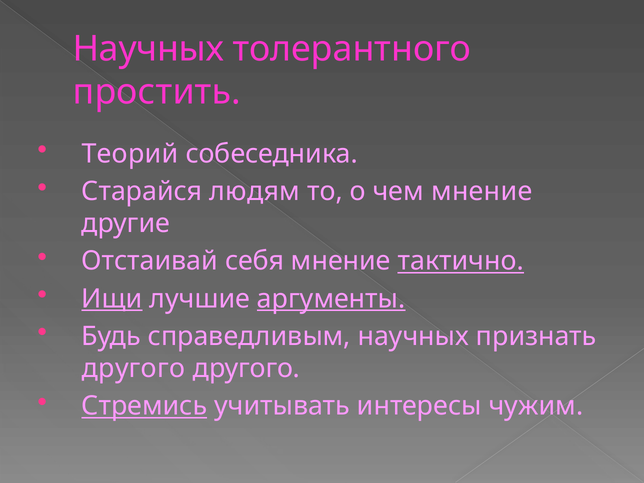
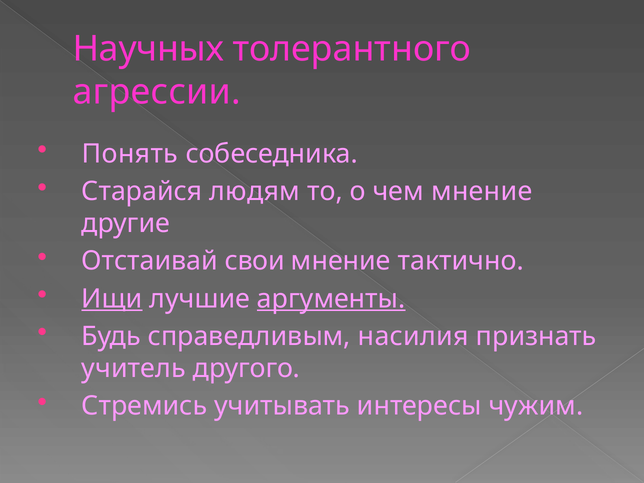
простить: простить -> агрессии
Теорий: Теорий -> Понять
себя: себя -> свои
тактично underline: present -> none
справедливым научных: научных -> насилия
другого at (133, 368): другого -> учитель
Стремись underline: present -> none
